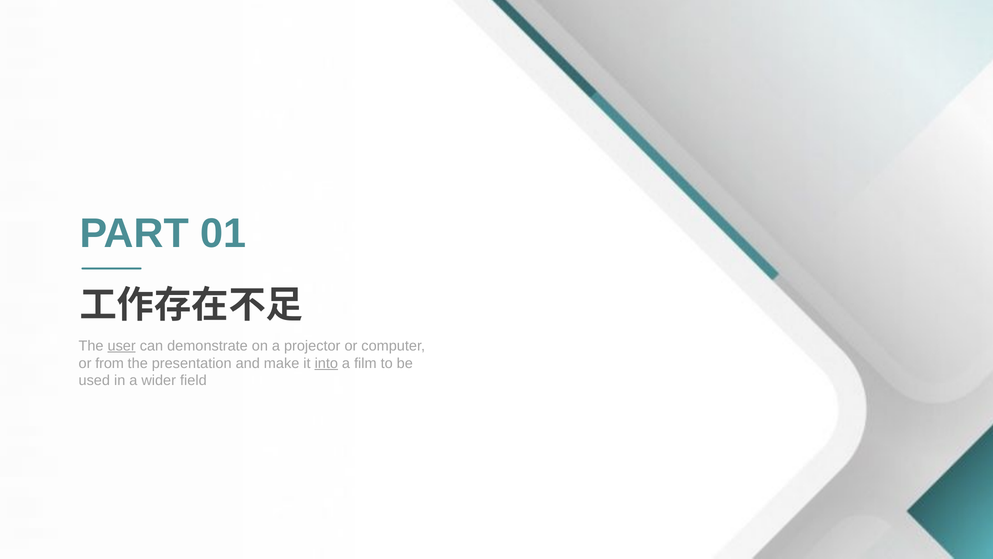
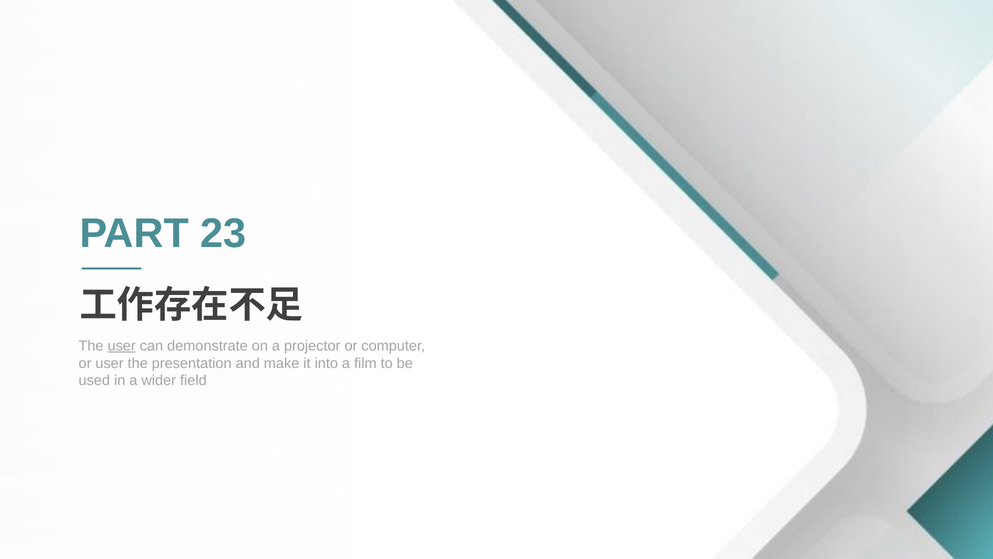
01: 01 -> 23
or from: from -> user
into underline: present -> none
